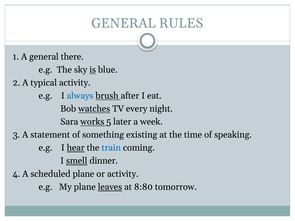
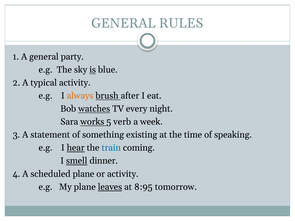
there: there -> party
always colour: blue -> orange
later: later -> verb
8:80: 8:80 -> 8:95
